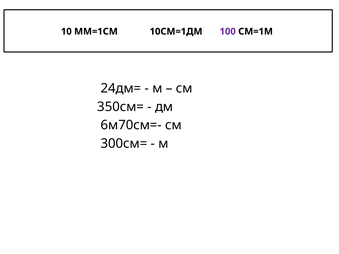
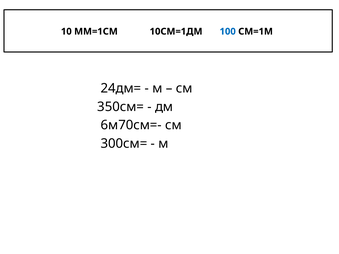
100 colour: purple -> blue
